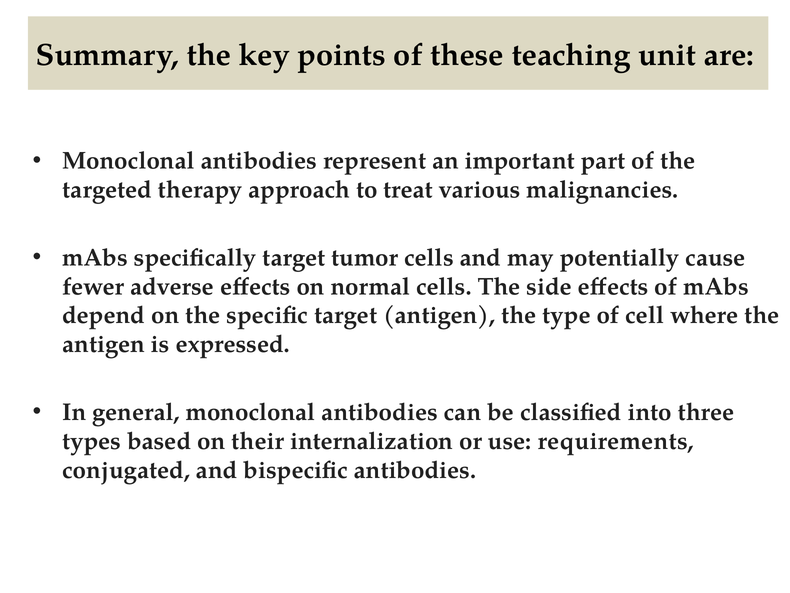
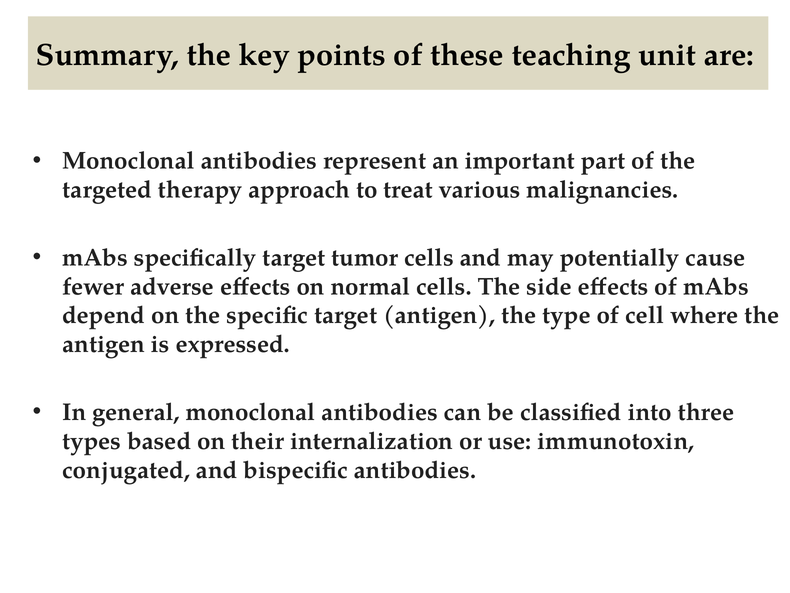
requirements: requirements -> immunotoxin
